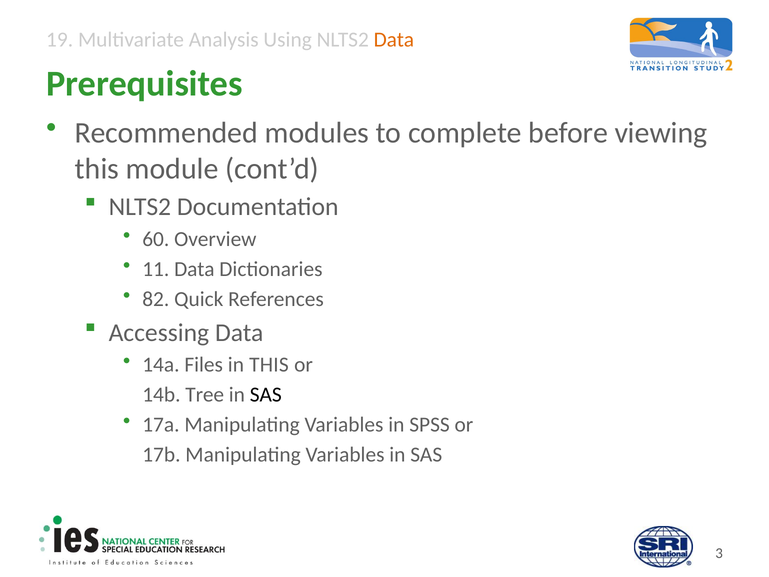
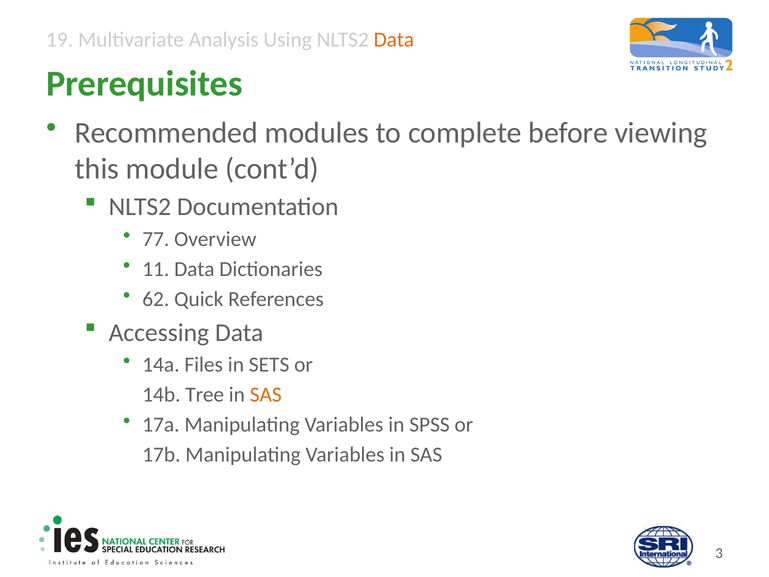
60: 60 -> 77
82: 82 -> 62
in THIS: THIS -> SETS
SAS at (266, 395) colour: black -> orange
